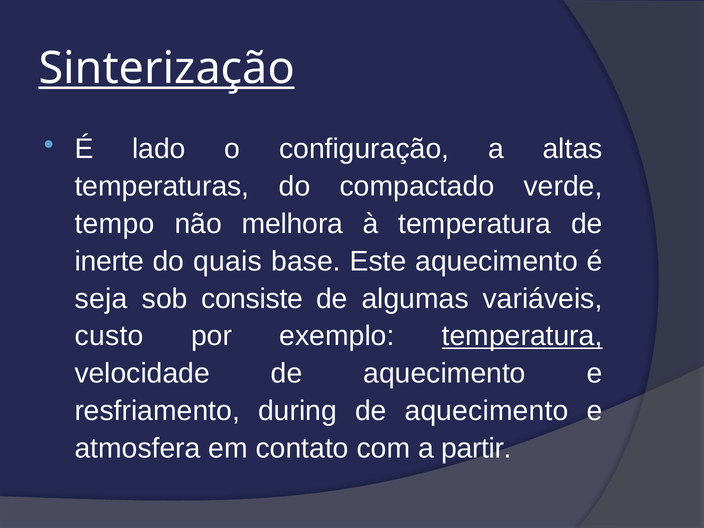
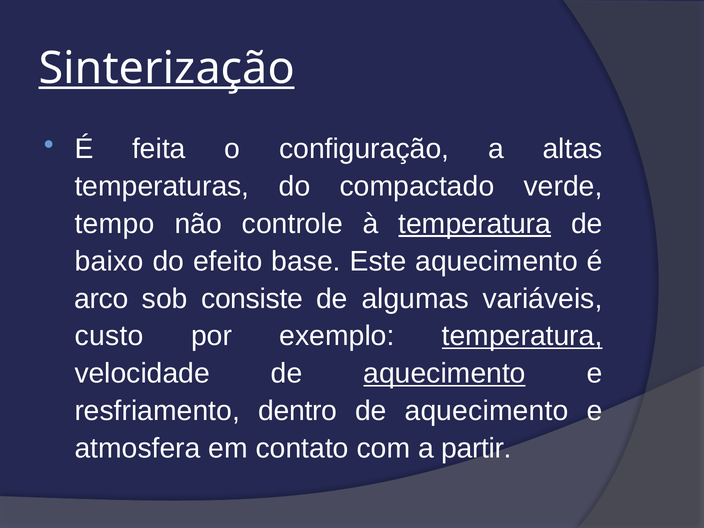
lado: lado -> feita
melhora: melhora -> controle
temperatura at (475, 224) underline: none -> present
inerte: inerte -> baixo
quais: quais -> efeito
seja: seja -> arco
aquecimento at (445, 374) underline: none -> present
during: during -> dentro
